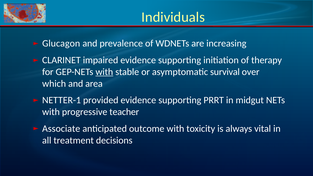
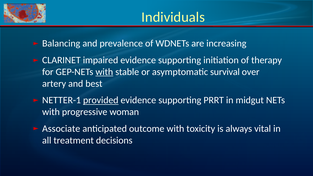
Glucagon: Glucagon -> Balancing
which: which -> artery
area: area -> best
provided underline: none -> present
teacher: teacher -> woman
